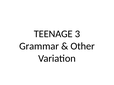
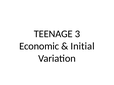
Grammar: Grammar -> Economic
Other: Other -> Initial
